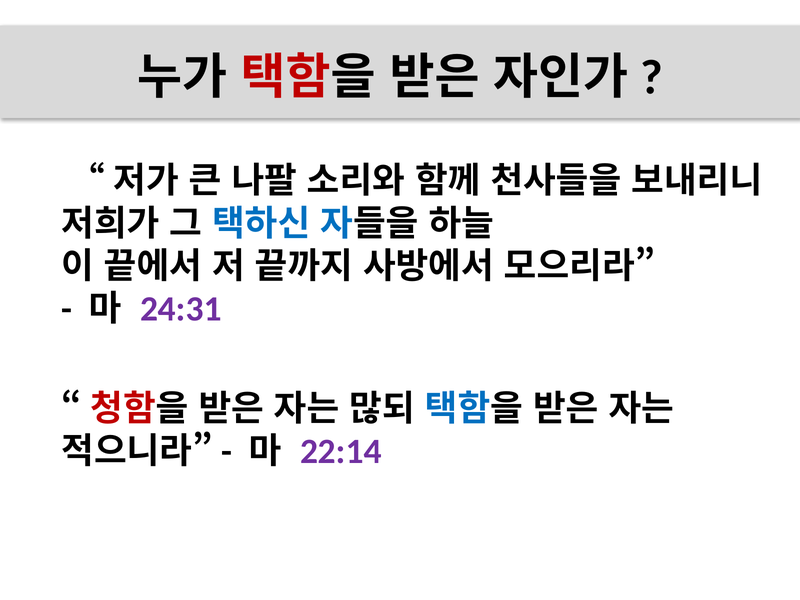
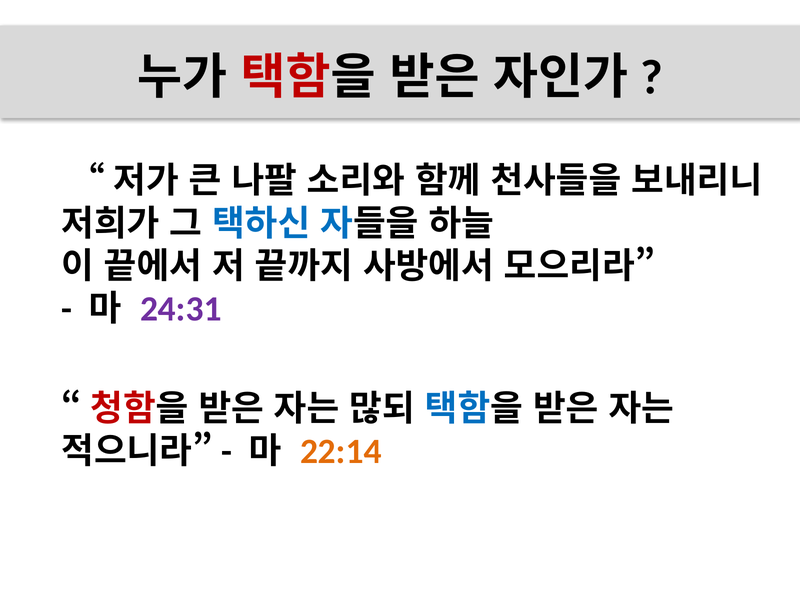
22:14 colour: purple -> orange
